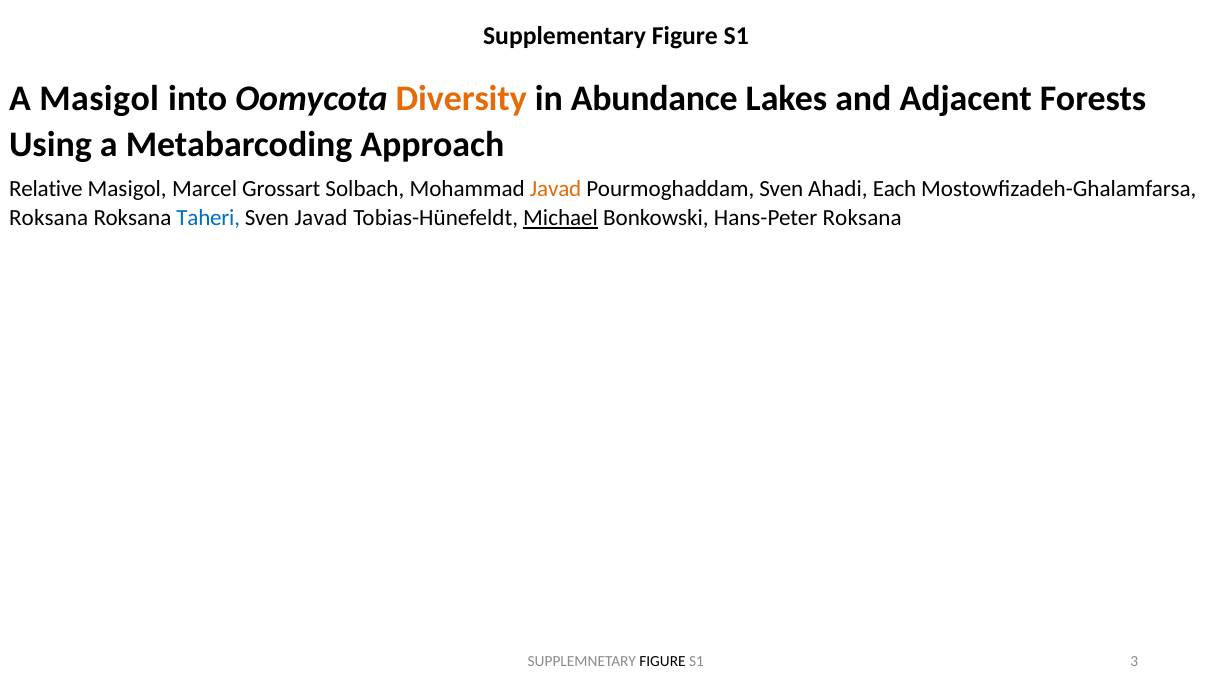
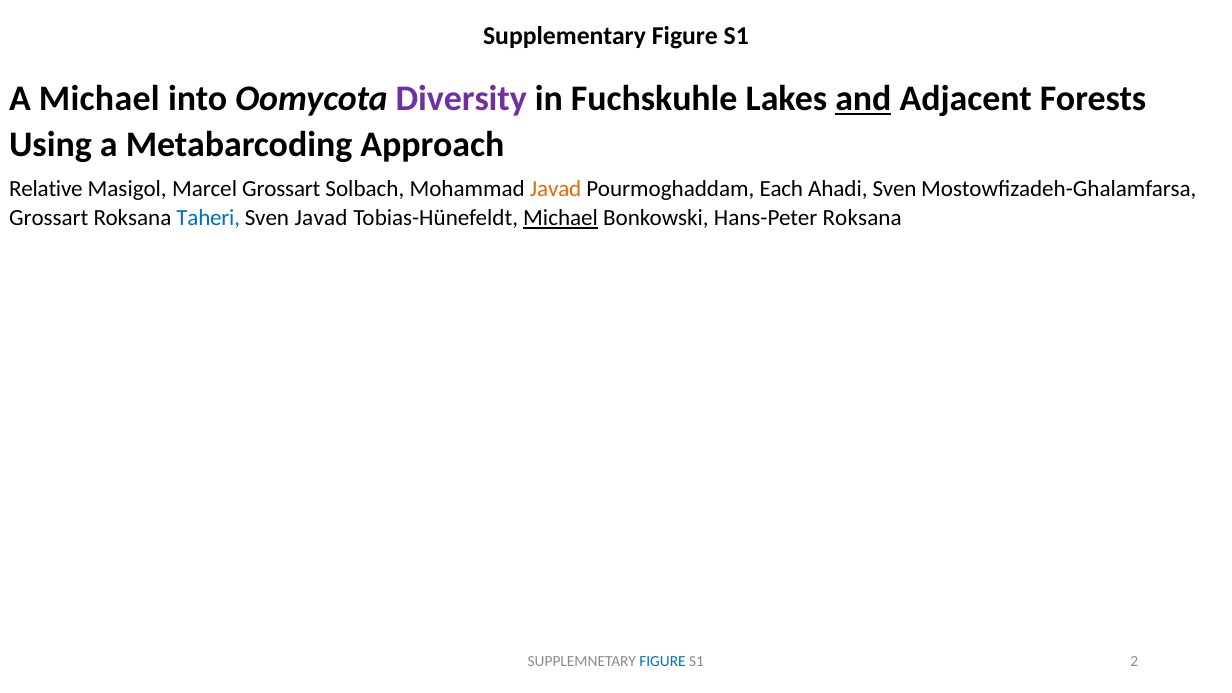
A Masigol: Masigol -> Michael
Diversity colour: orange -> purple
Abundance: Abundance -> Fuchskuhle
and underline: none -> present
Pourmoghaddam Sven: Sven -> Each
Ahadi Each: Each -> Sven
Roksana at (49, 218): Roksana -> Grossart
FIGURE at (662, 662) colour: black -> blue
3: 3 -> 2
